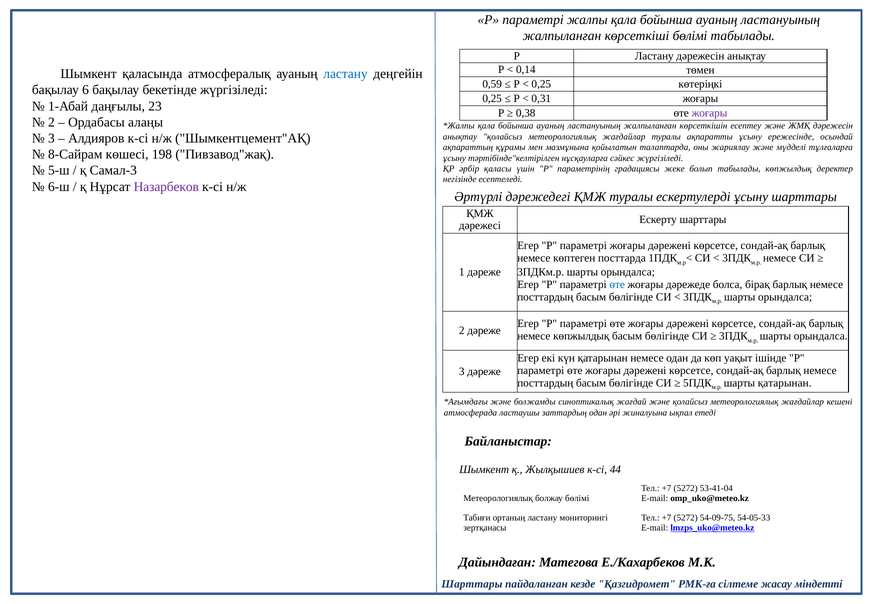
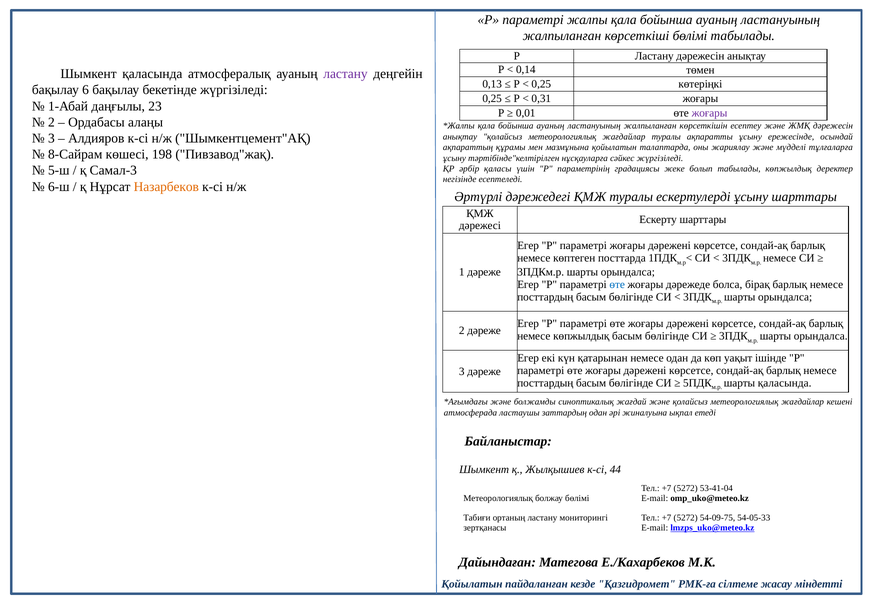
ластану at (345, 74) colour: blue -> purple
0,59: 0,59 -> 0,13
0,38: 0,38 -> 0,01
Назарбеков colour: purple -> orange
шарты қатарынан: қатарынан -> қаласында
Шарттары at (472, 584): Шарттары -> Қойылатын
